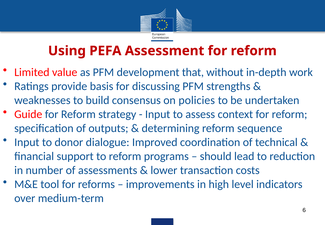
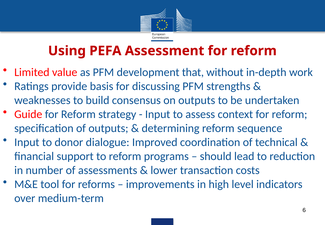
on policies: policies -> outputs
